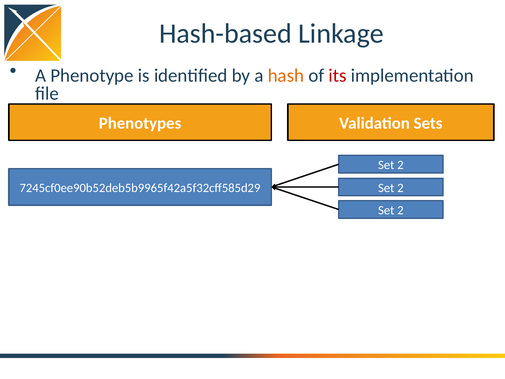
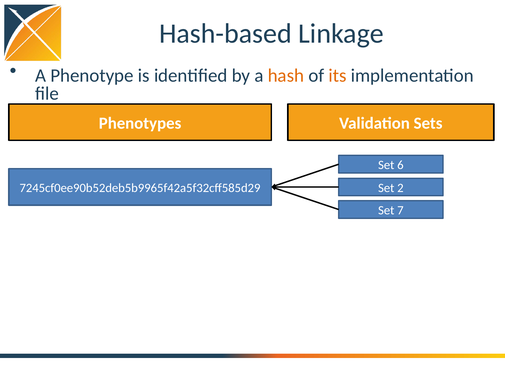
its colour: red -> orange
2 at (400, 165): 2 -> 6
2 at (400, 210): 2 -> 7
